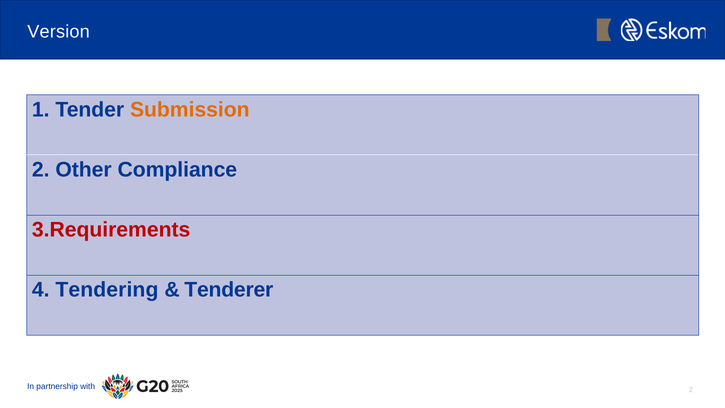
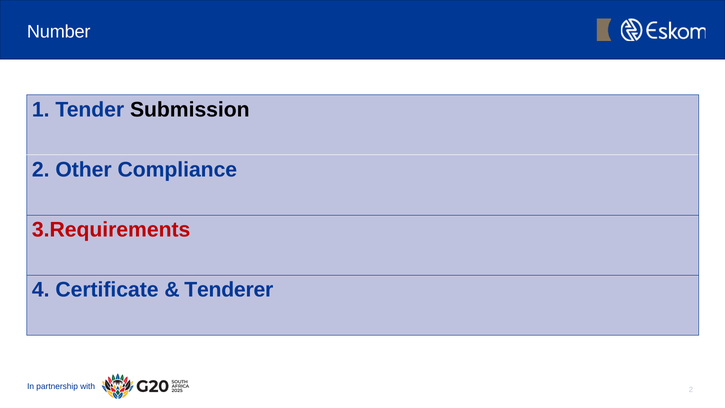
Version: Version -> Number
Submission colour: orange -> black
Tendering: Tendering -> Certificate
